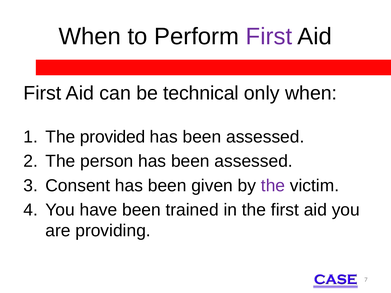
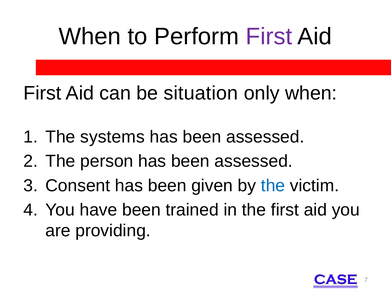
technical: technical -> situation
provided: provided -> systems
the at (273, 186) colour: purple -> blue
